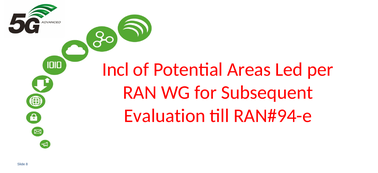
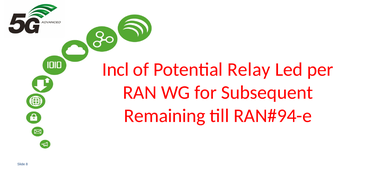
Areas: Areas -> Relay
Evaluation: Evaluation -> Remaining
